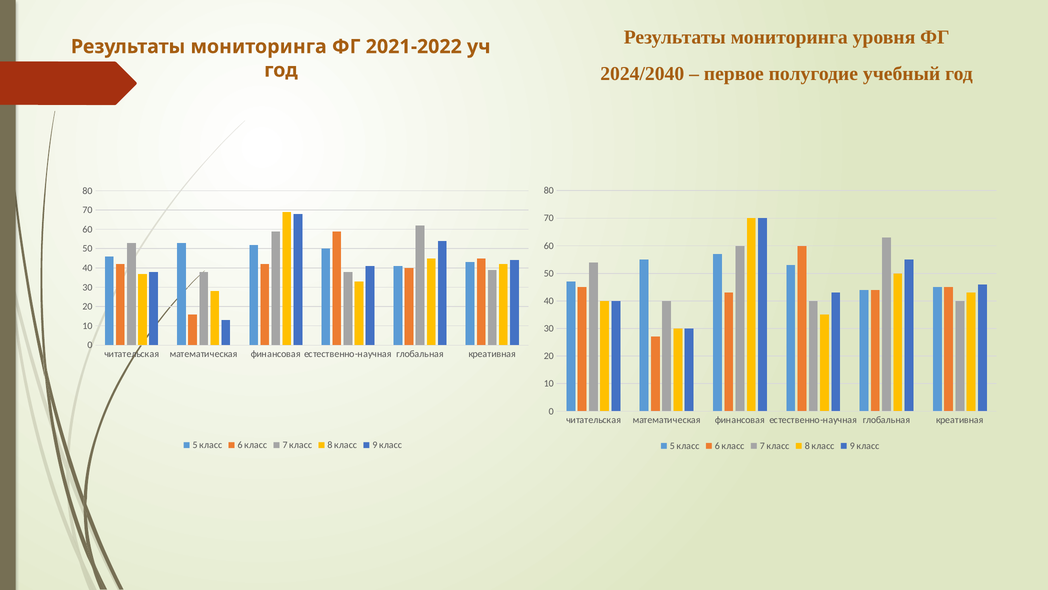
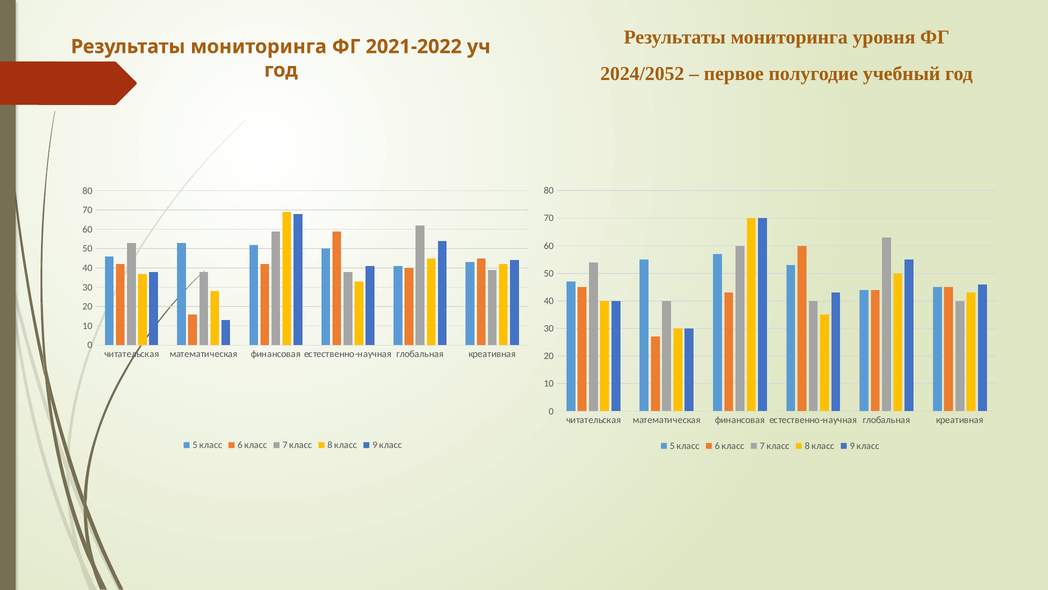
2024/2040: 2024/2040 -> 2024/2052
